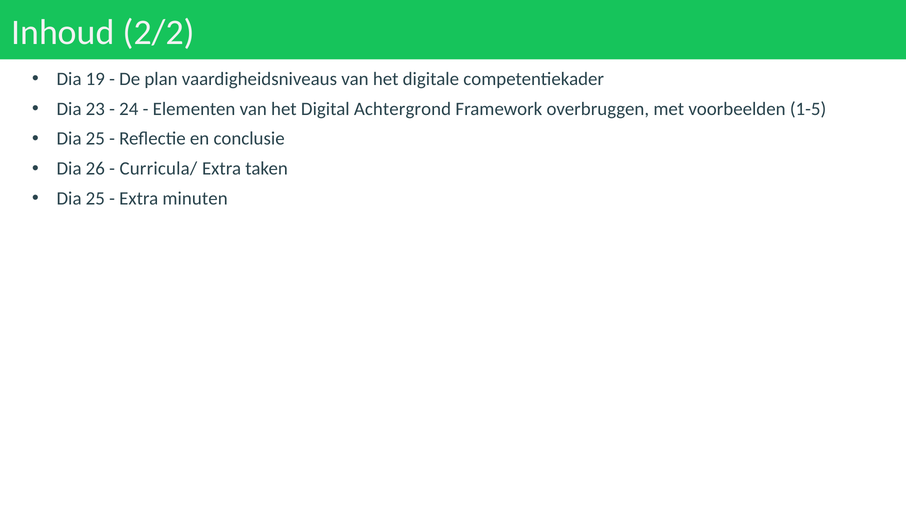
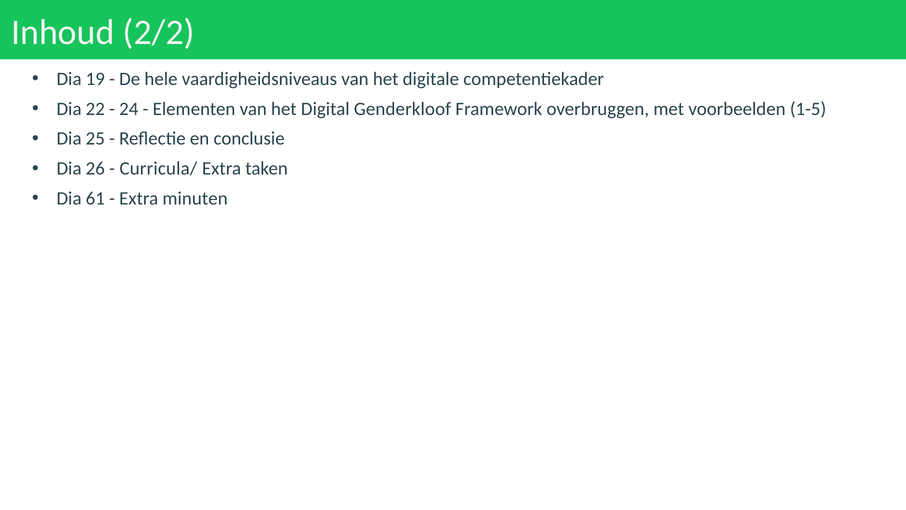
plan: plan -> hele
23: 23 -> 22
Achtergrond: Achtergrond -> Genderkloof
25 at (95, 198): 25 -> 61
